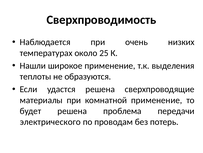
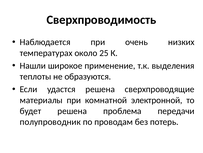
комнатной применение: применение -> электронной
электрического: электрического -> полупроводник
